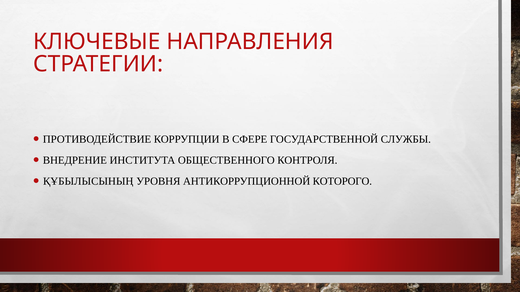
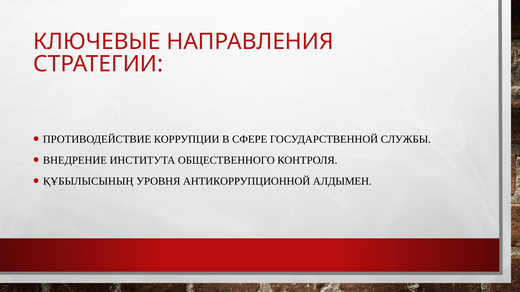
КОТОРОГО: КОТОРОГО -> АЛДЫМЕН
